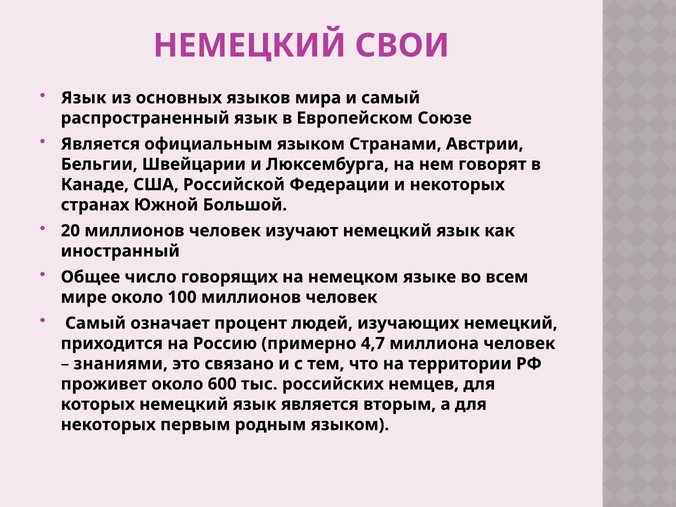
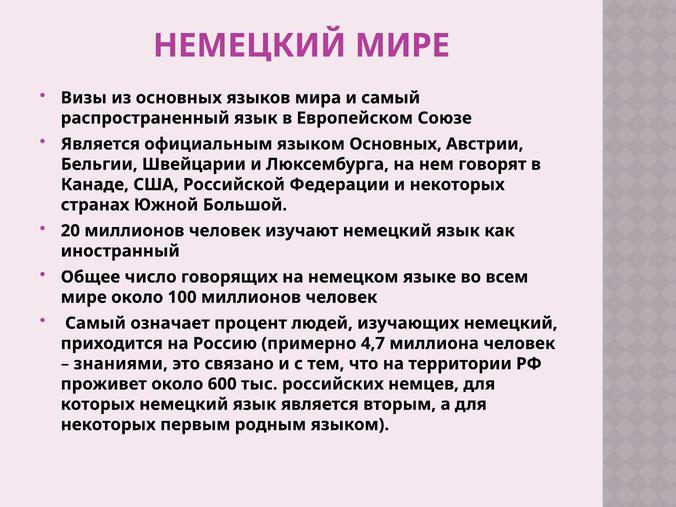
НЕМЕЦКИЙ СВОИ: СВОИ -> МИРЕ
Язык at (84, 98): Язык -> Визы
языком Странами: Странами -> Основных
